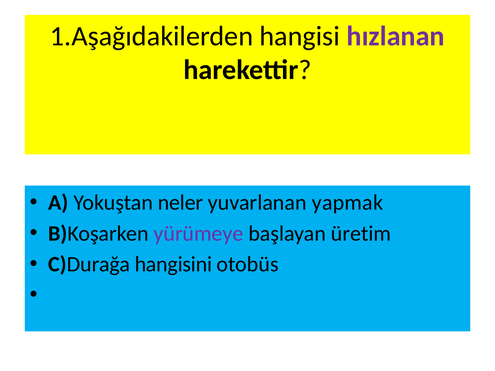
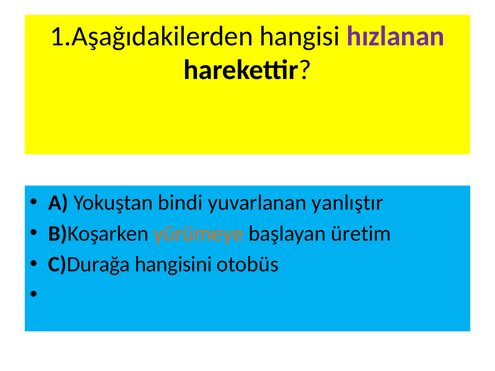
neler: neler -> bindi
yapmak: yapmak -> yanlıştır
yürümeye colour: purple -> orange
